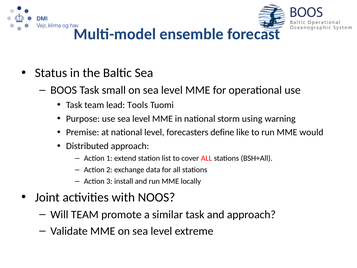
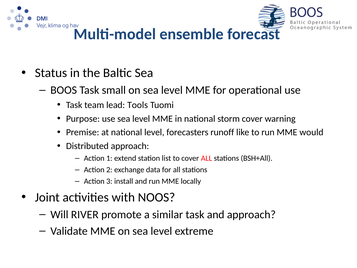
storm using: using -> cover
define: define -> runoff
Will TEAM: TEAM -> RIVER
